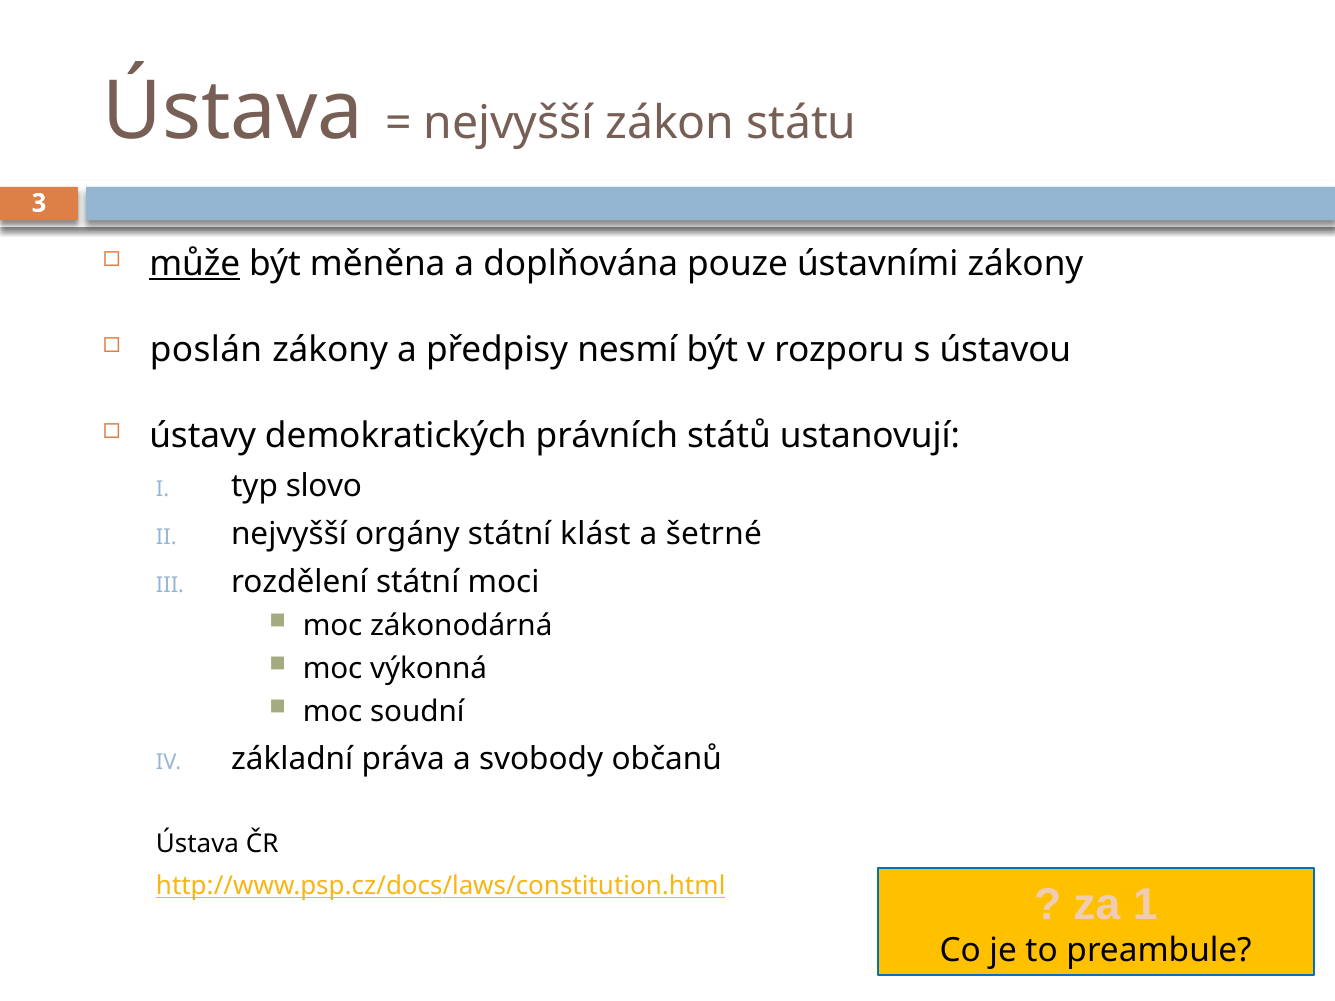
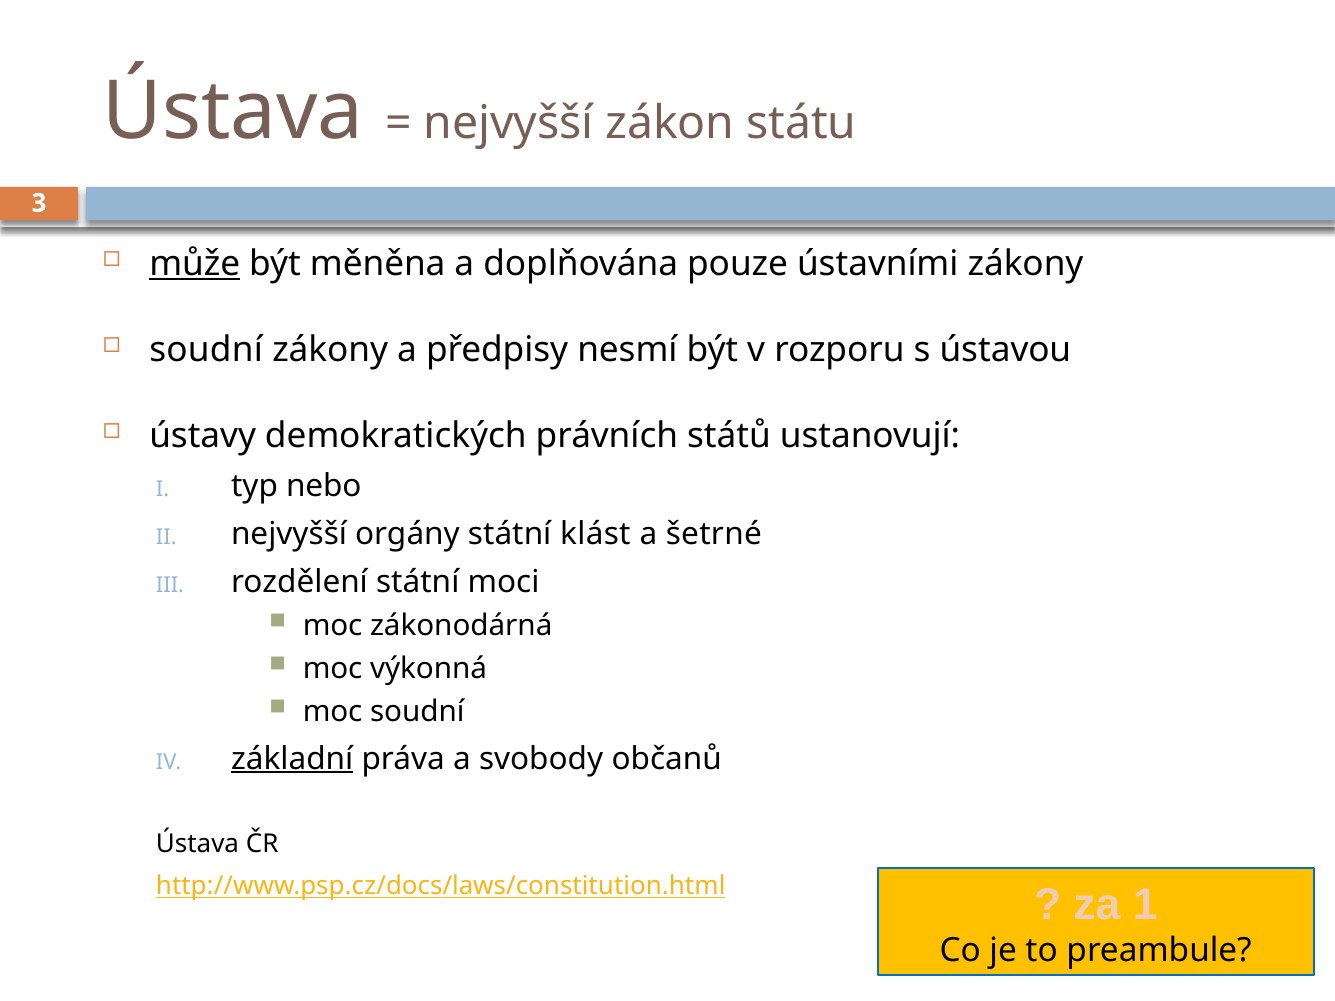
poslán at (206, 350): poslán -> soudní
slovo: slovo -> nebo
základní underline: none -> present
